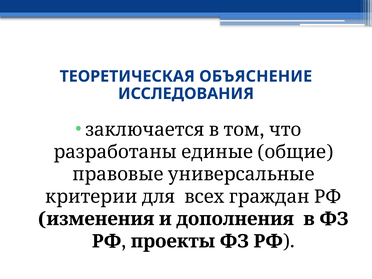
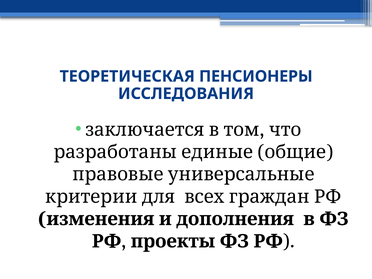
ОБЪЯСНЕНИЕ: ОБЪЯСНЕНИЕ -> ПЕНСИОНЕРЫ
